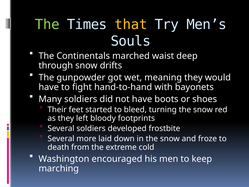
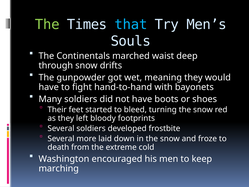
that colour: yellow -> light blue
